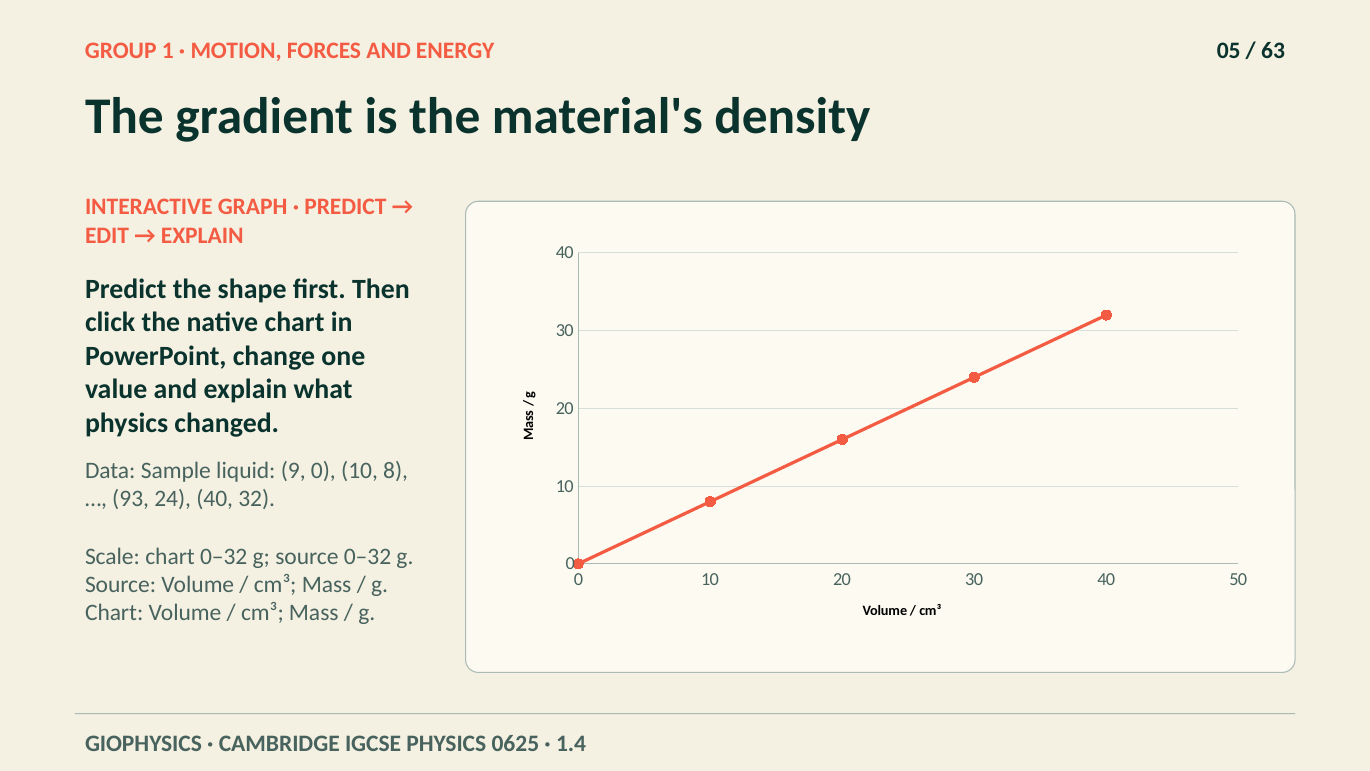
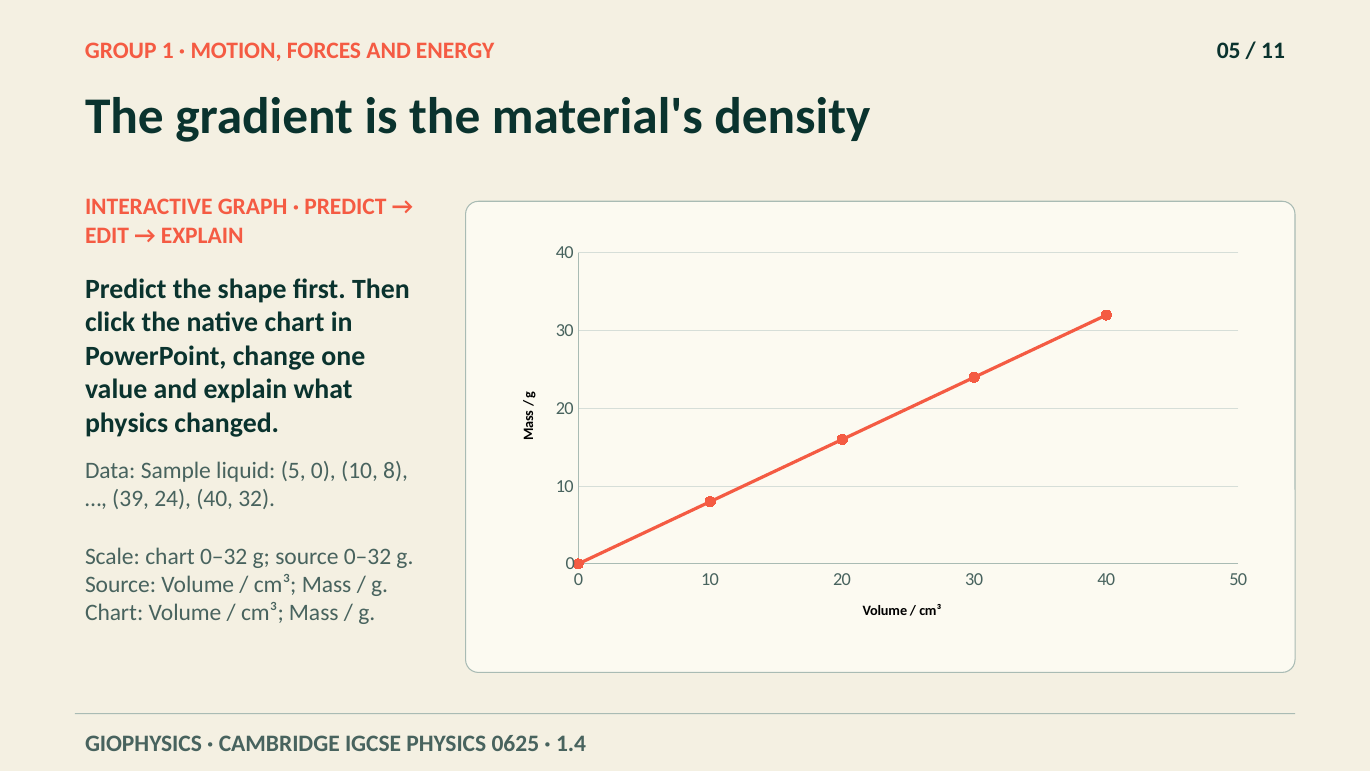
63: 63 -> 11
9: 9 -> 5
93: 93 -> 39
